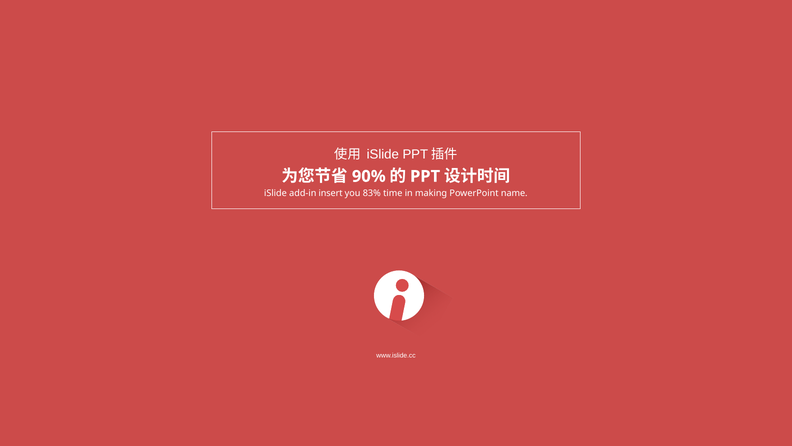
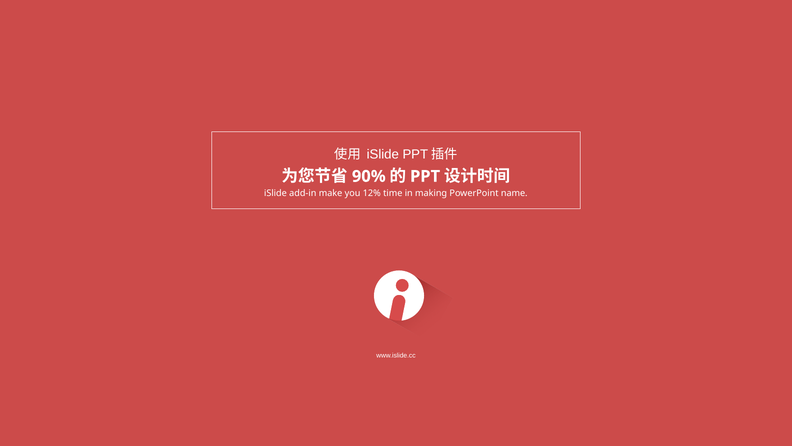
insert: insert -> make
83%: 83% -> 12%
